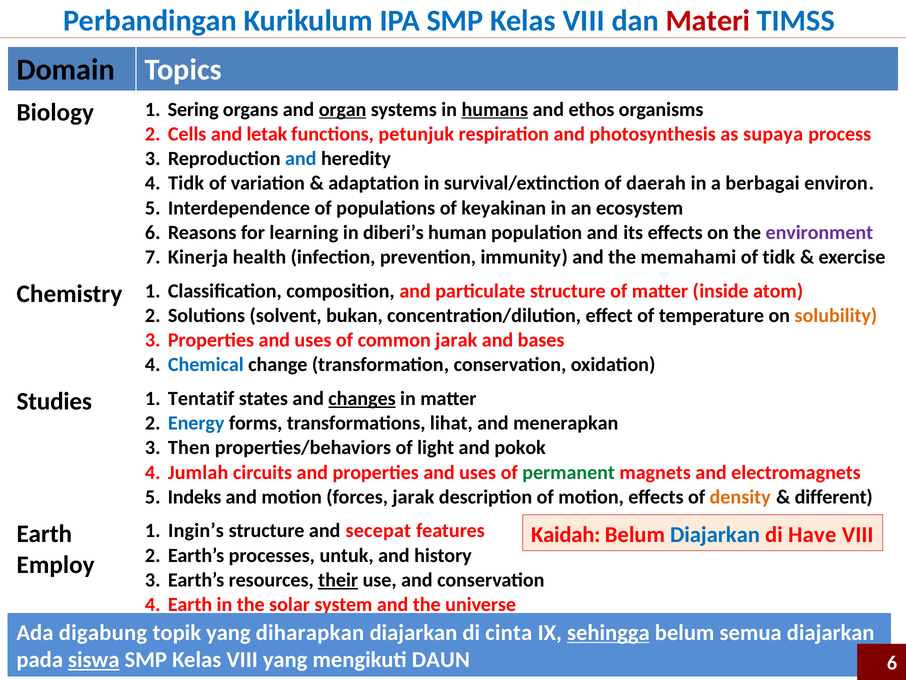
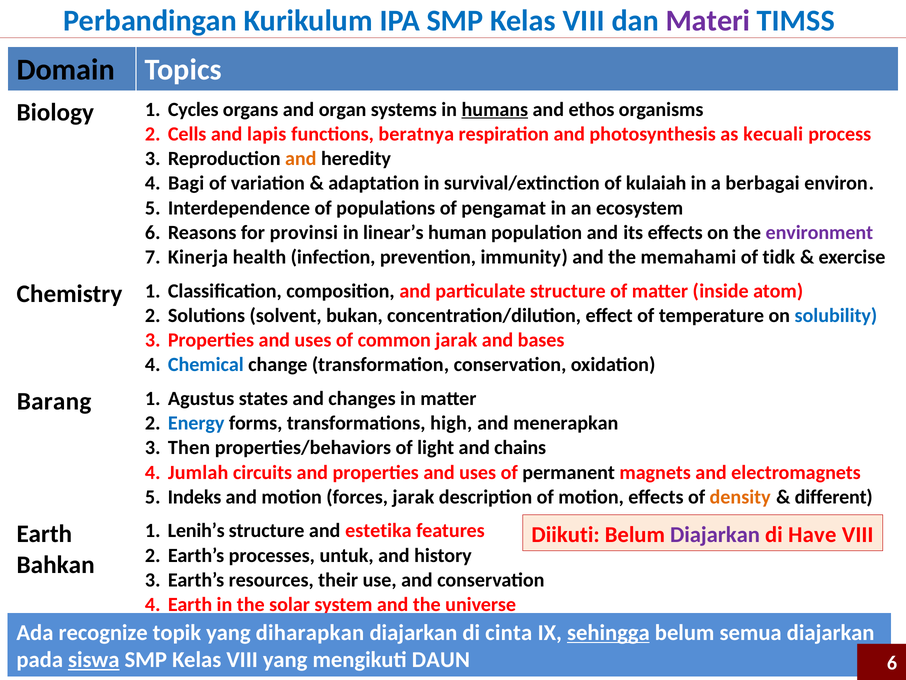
Materi colour: red -> purple
Sering: Sering -> Cycles
organ underline: present -> none
letak: letak -> lapis
petunjuk: petunjuk -> beratnya
supaya: supaya -> kecuali
and at (301, 159) colour: blue -> orange
Tidk at (186, 183): Tidk -> Bagi
daerah: daerah -> kulaiah
keyakinan: keyakinan -> pengamat
learning: learning -> provinsi
diberi’s: diberi’s -> linear’s
solubility colour: orange -> blue
Studies: Studies -> Barang
Tentatif: Tentatif -> Agustus
changes underline: present -> none
lihat: lihat -> high
pokok: pokok -> chains
permanent colour: green -> black
Ingin’s: Ingin’s -> Lenih’s
secepat: secepat -> estetika
Kaidah: Kaidah -> Diikuti
Diajarkan at (715, 534) colour: blue -> purple
Employ: Employ -> Bahkan
their underline: present -> none
digabung: digabung -> recognize
